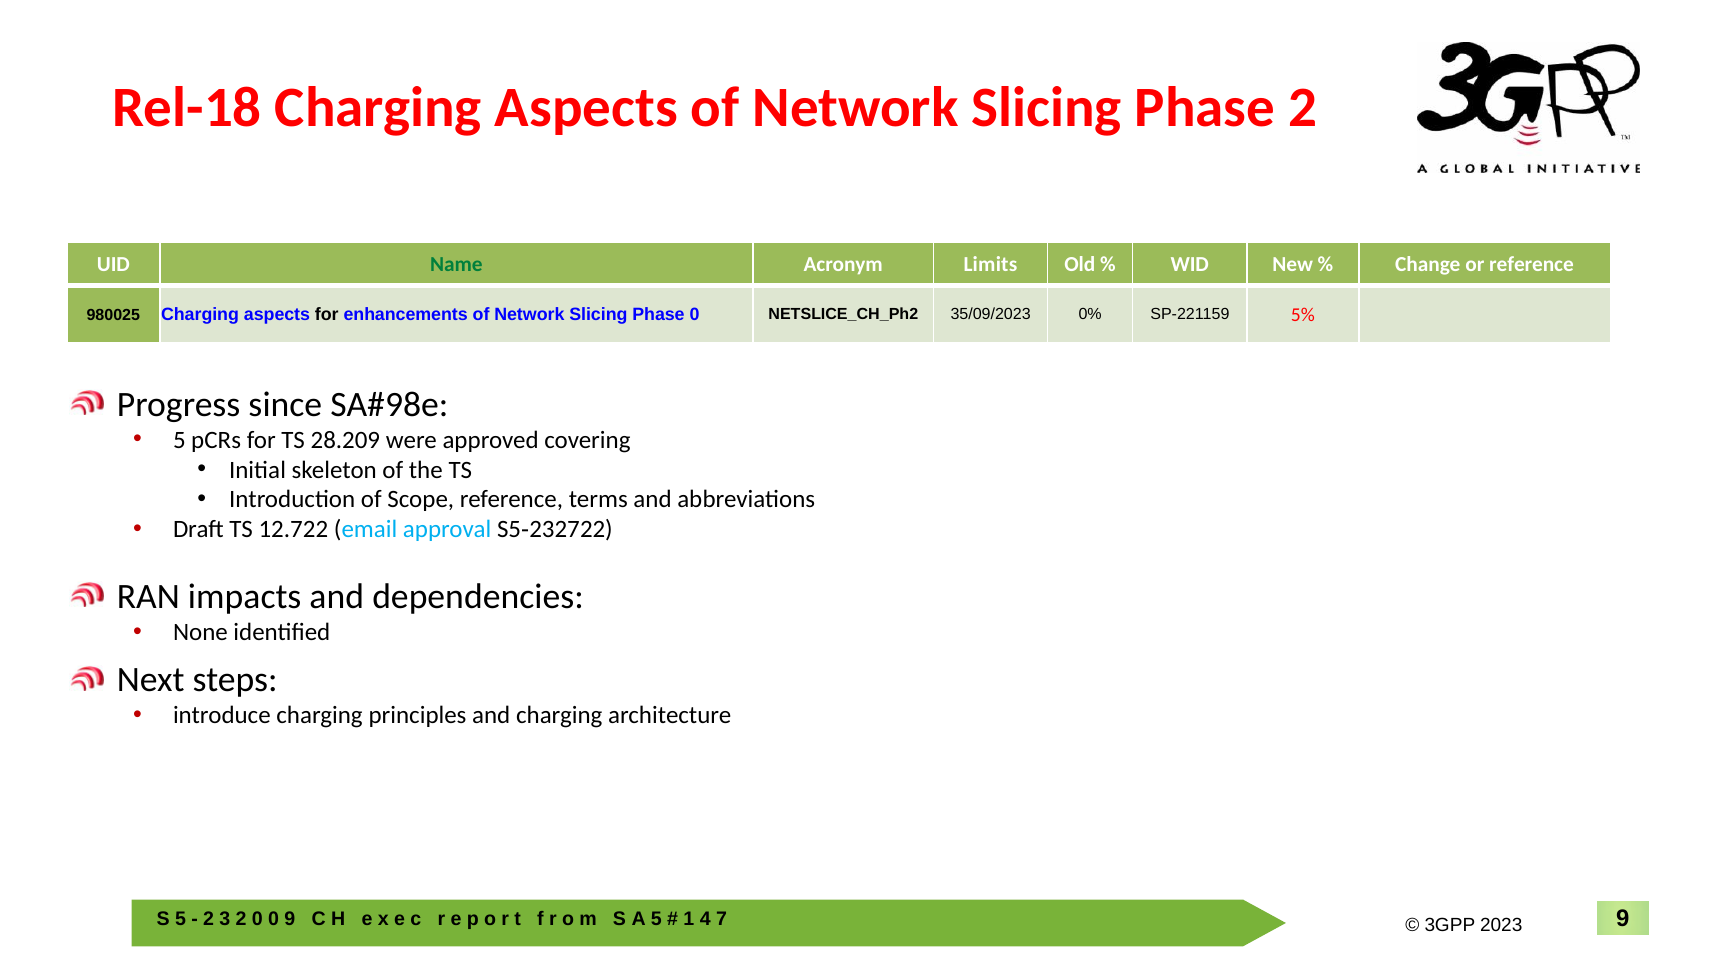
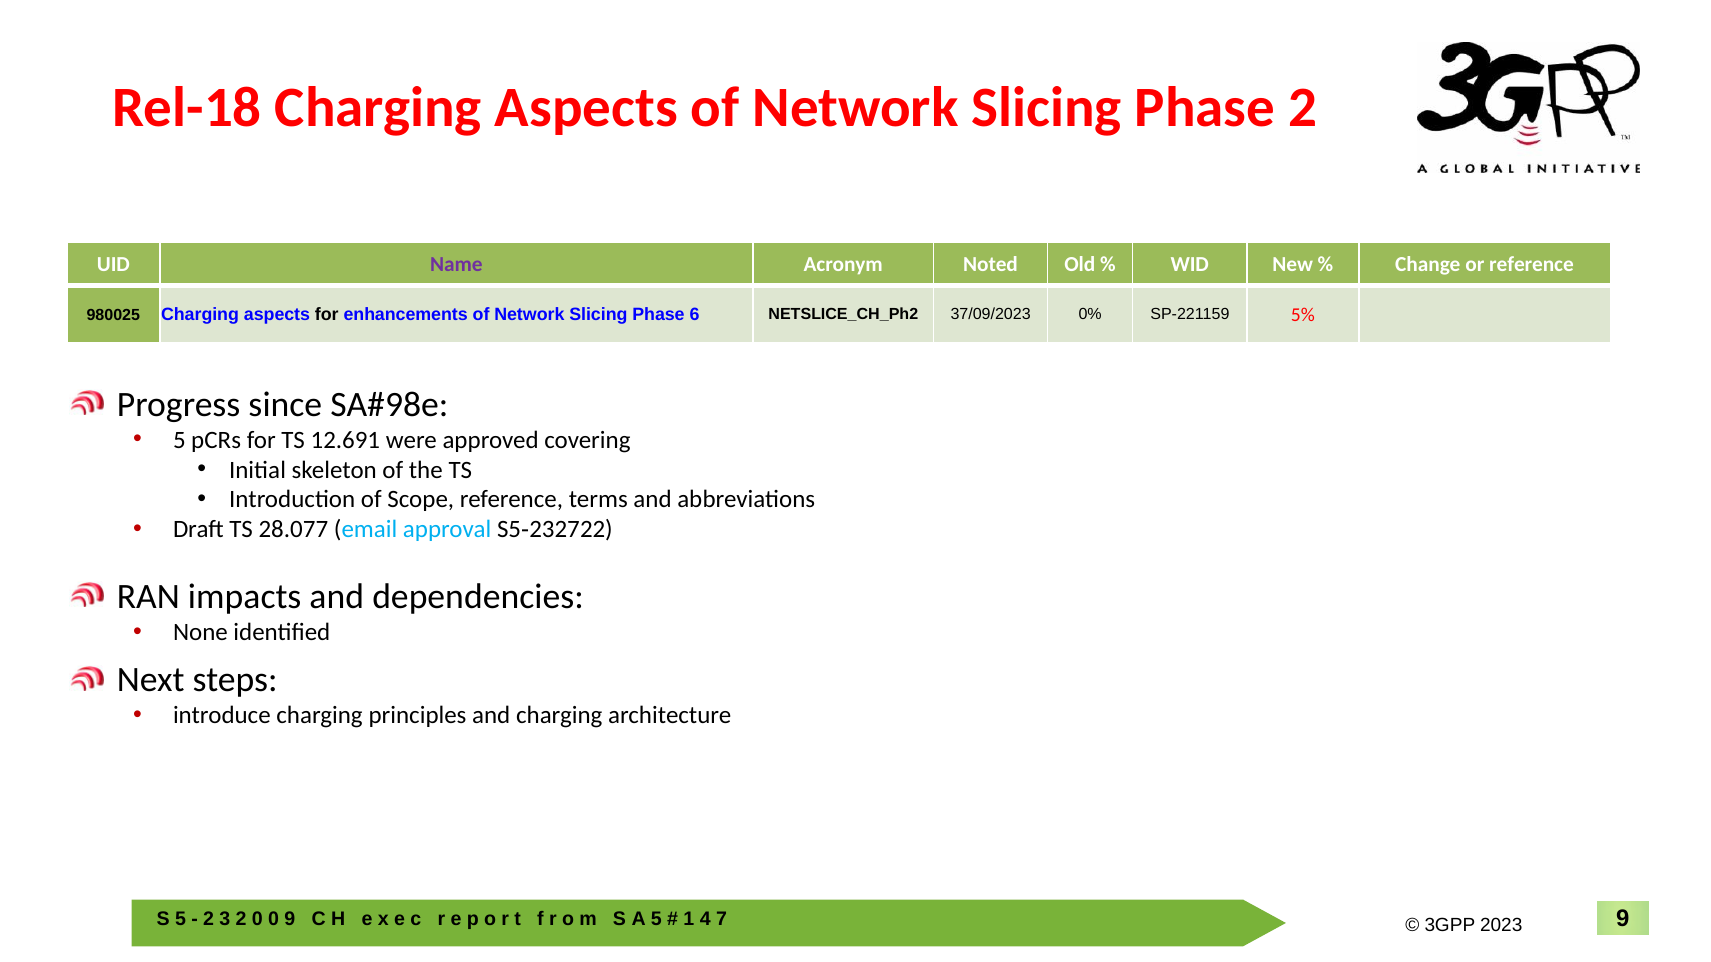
Name colour: green -> purple
Limits: Limits -> Noted
Phase 0: 0 -> 6
35/09/2023: 35/09/2023 -> 37/09/2023
28.209: 28.209 -> 12.691
12.722: 12.722 -> 28.077
